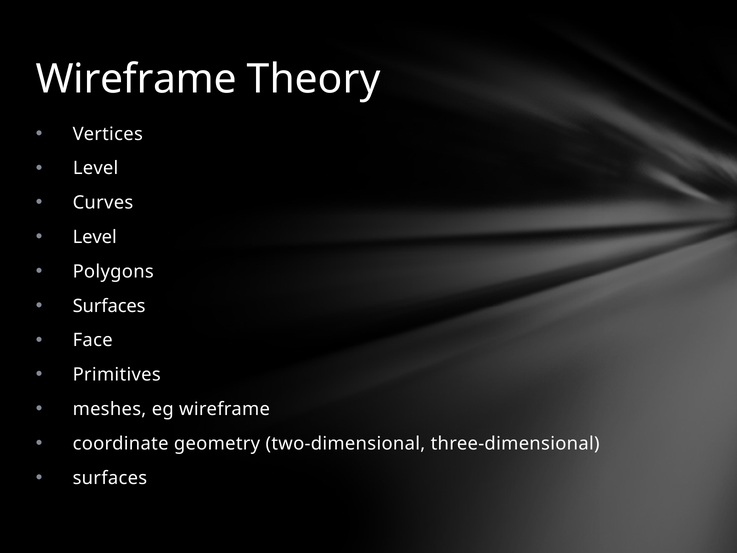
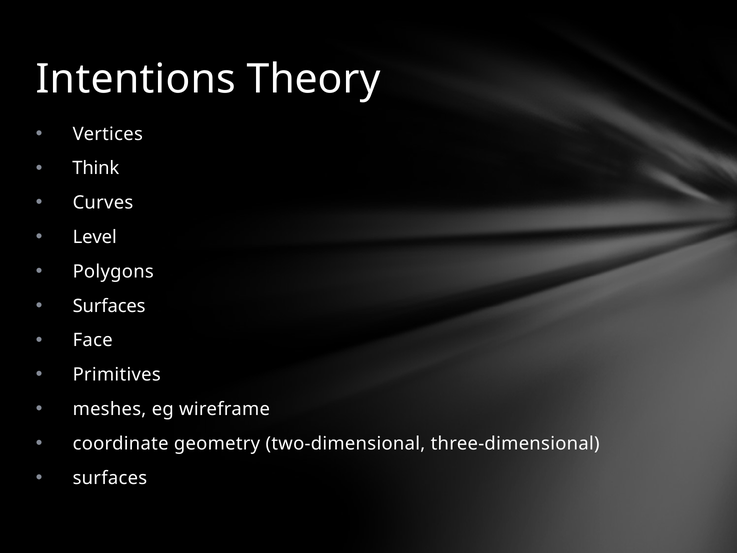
Wireframe at (136, 79): Wireframe -> Intentions
Level at (96, 168): Level -> Think
